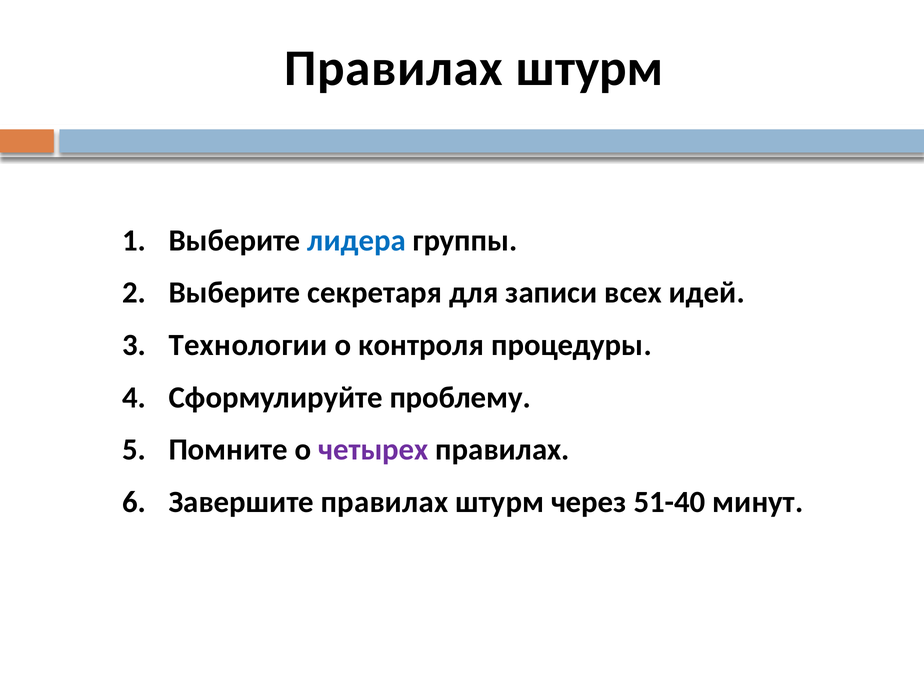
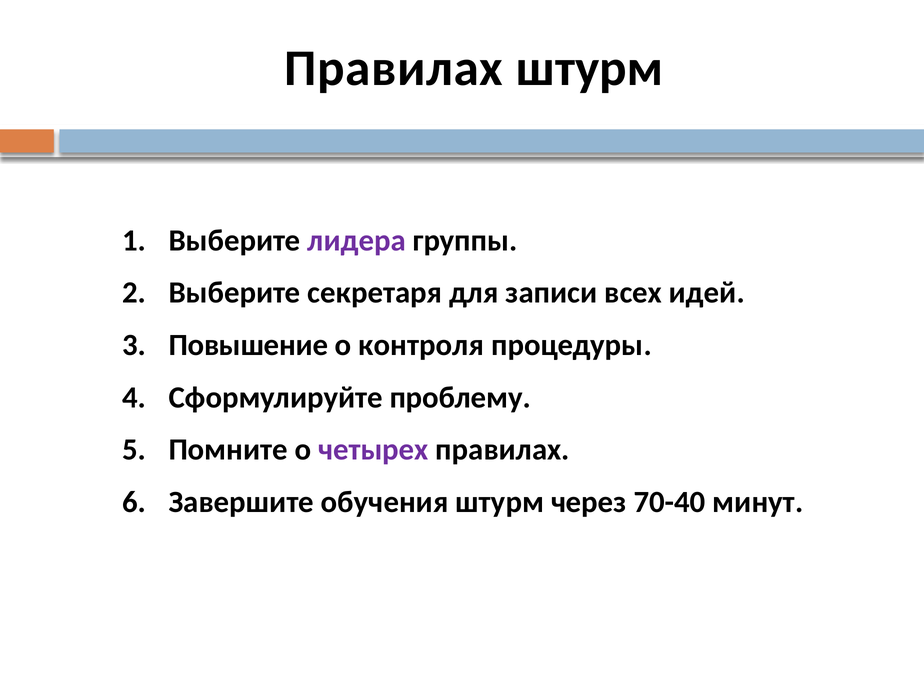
лидера colour: blue -> purple
Технологии: Технологии -> Повышение
Завершите правилах: правилах -> обучения
51-40: 51-40 -> 70-40
